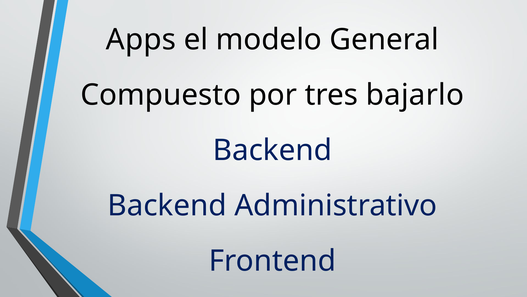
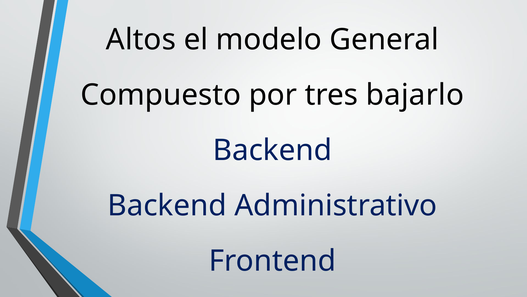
Apps: Apps -> Altos
